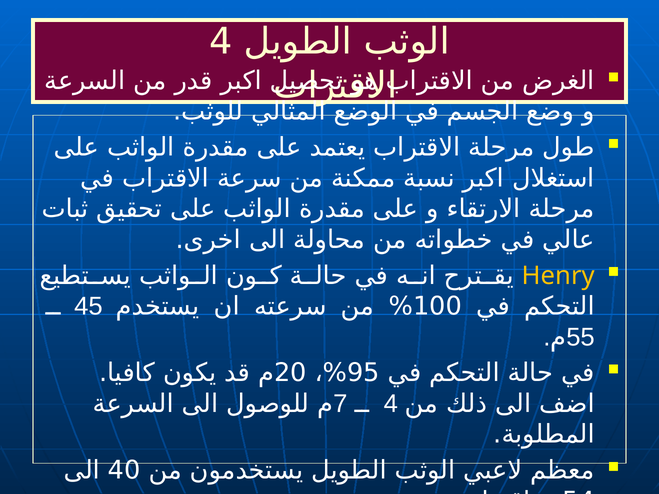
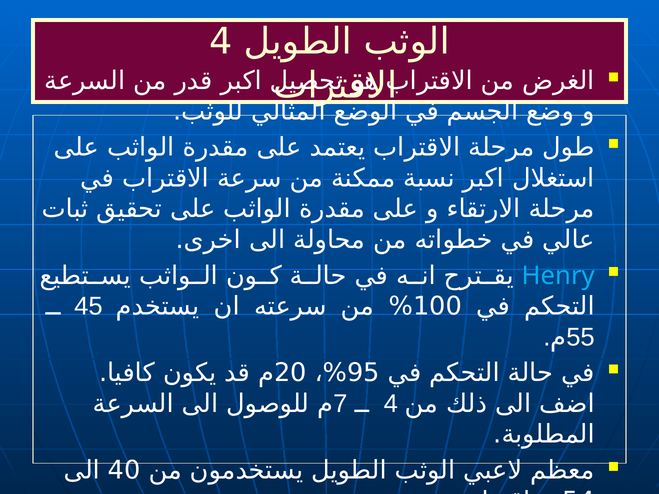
Henry colour: yellow -> light blue
